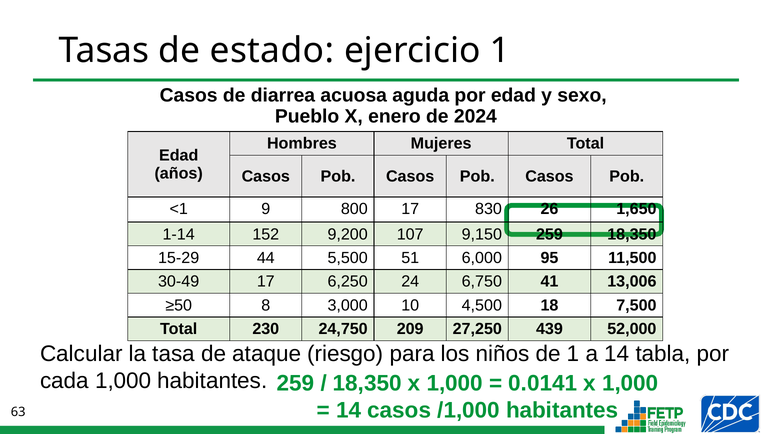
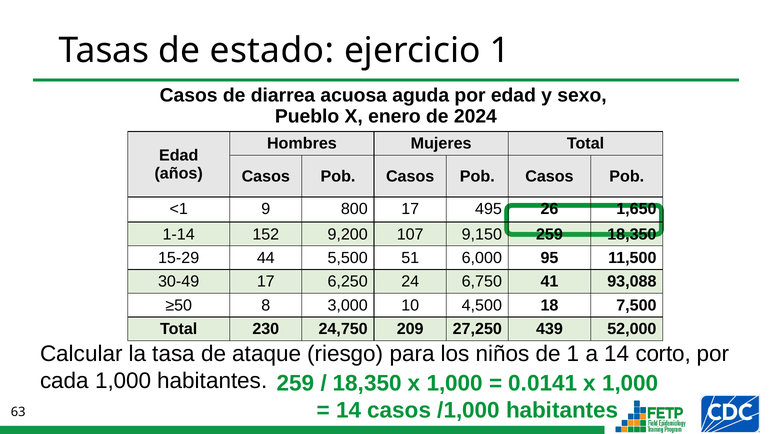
830: 830 -> 495
13,006: 13,006 -> 93,088
tabla: tabla -> corto
